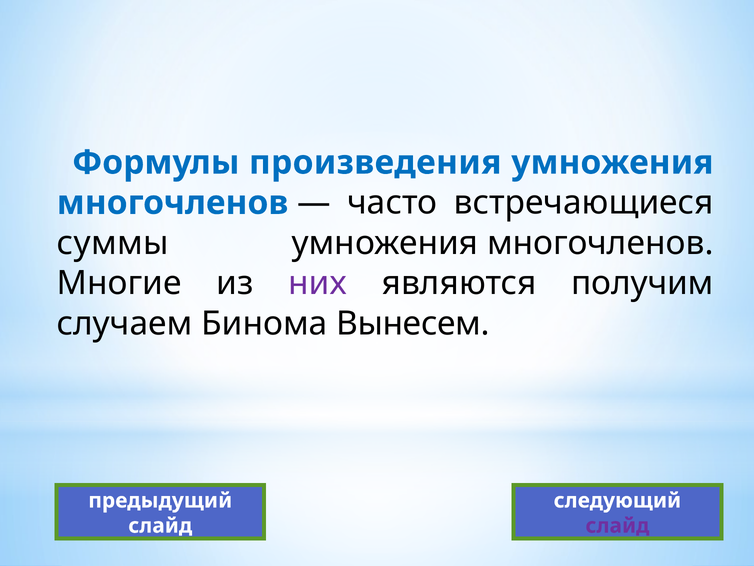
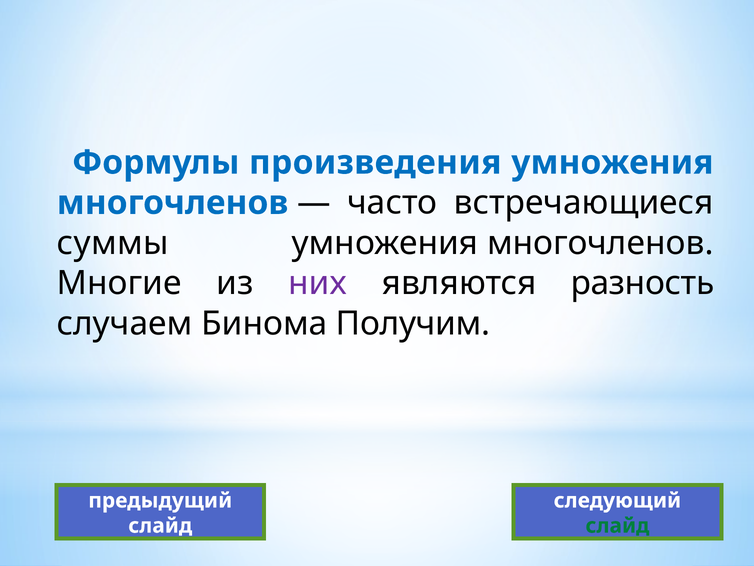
получим: получим -> разность
Вынесем: Вынесем -> Получим
слайд at (617, 525) colour: purple -> green
